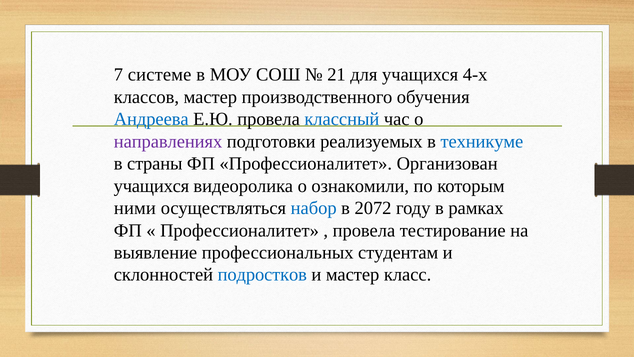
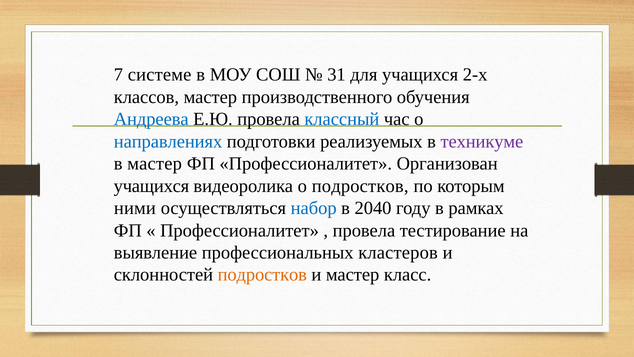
21: 21 -> 31
4-х: 4-х -> 2-х
направлениях colour: purple -> blue
техникуме colour: blue -> purple
в страны: страны -> мастер
о ознакомили: ознакомили -> подростков
2072: 2072 -> 2040
студентам: студентам -> кластеров
подростков at (262, 275) colour: blue -> orange
